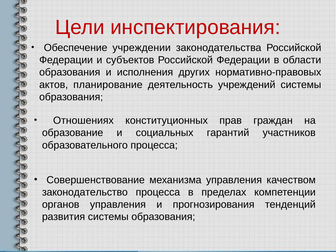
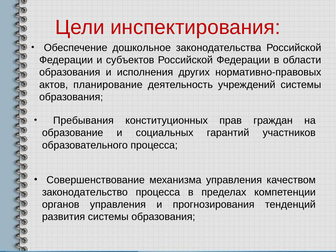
учреждении: учреждении -> дошкольное
Отношениях: Отношениях -> Пребывания
